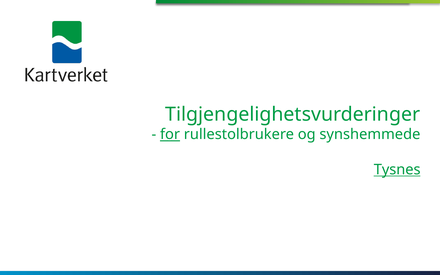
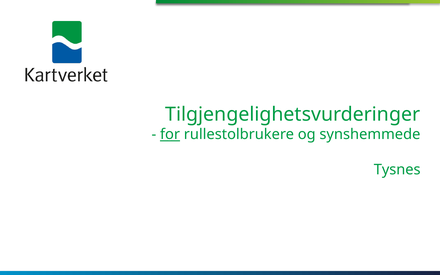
Tysnes underline: present -> none
